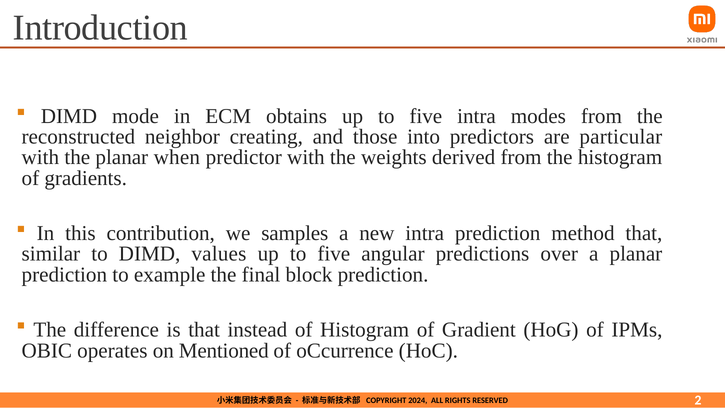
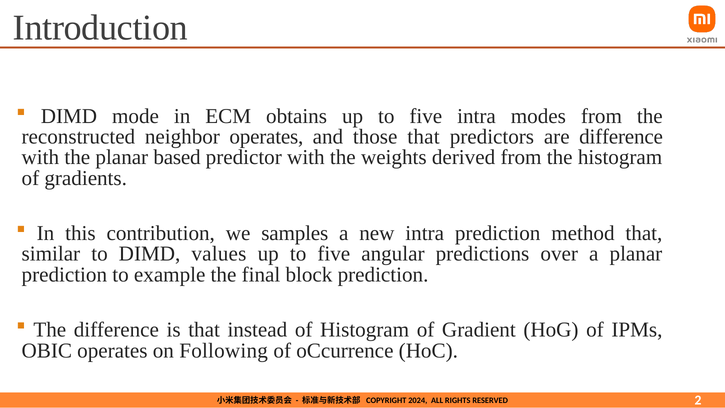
neighbor creating: creating -> operates
those into: into -> that
are particular: particular -> difference
when: when -> based
Mentioned: Mentioned -> Following
